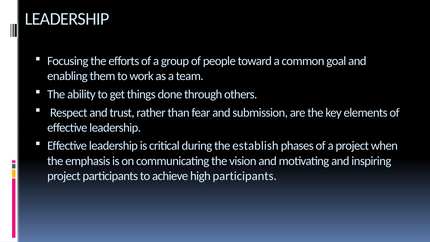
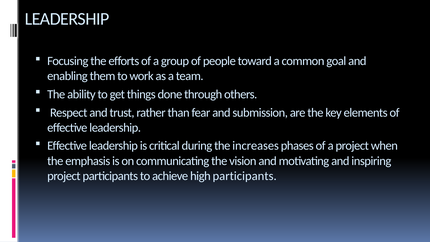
establish: establish -> increases
